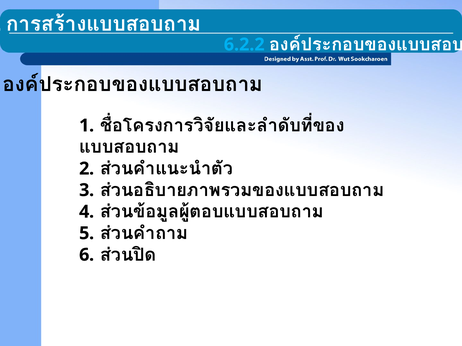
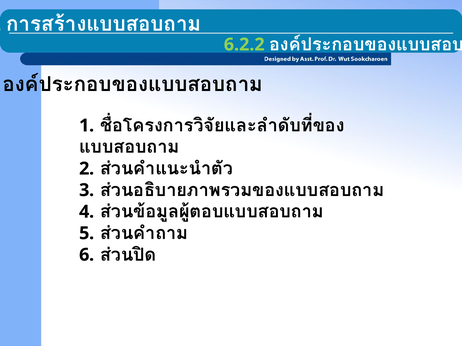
6.2.2 colour: light blue -> light green
